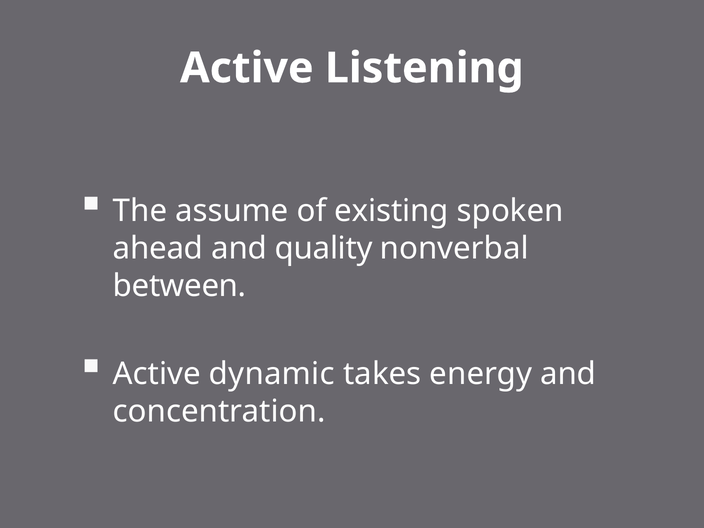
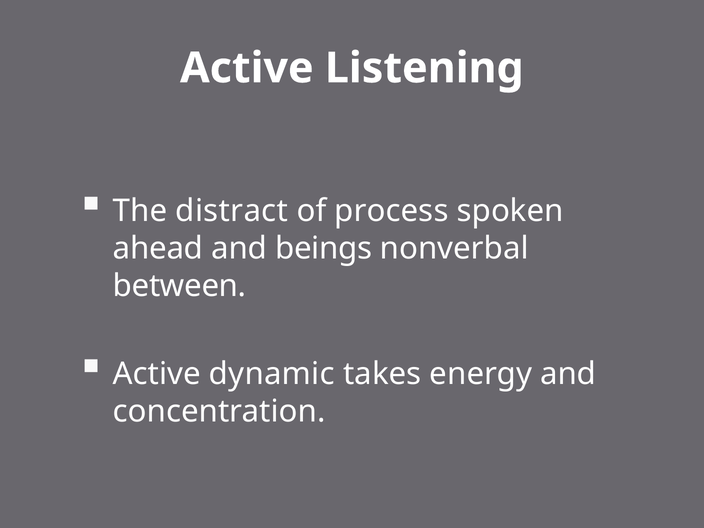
assume: assume -> distract
existing: existing -> process
quality: quality -> beings
